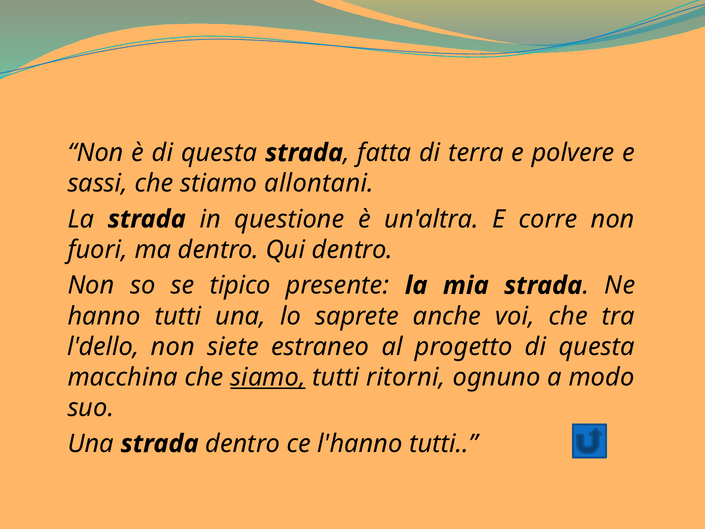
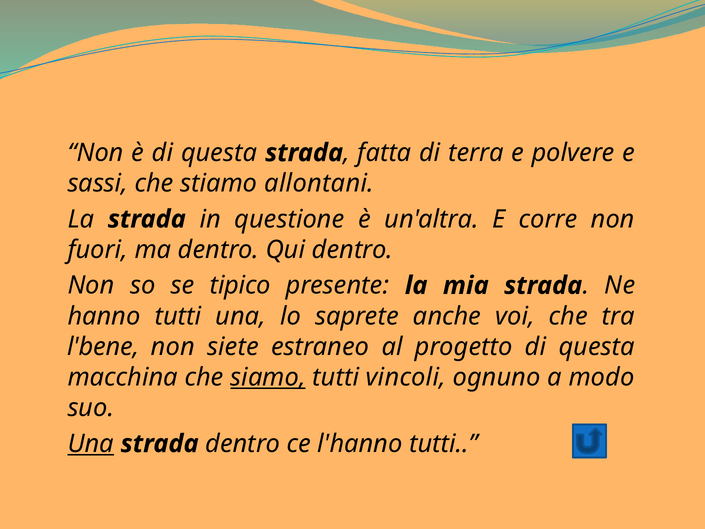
l'dello: l'dello -> l'bene
ritorni: ritorni -> vincoli
Una at (91, 444) underline: none -> present
